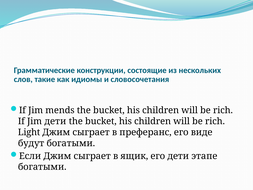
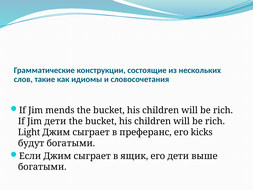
виде: виде -> kicks
этапе: этапе -> выше
